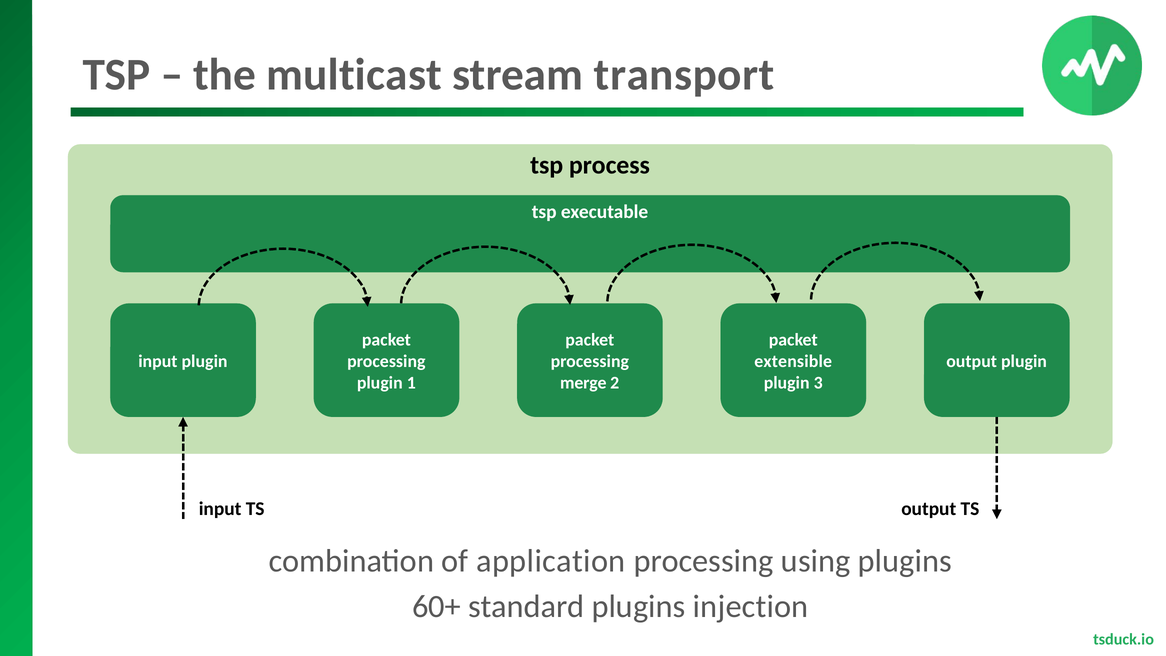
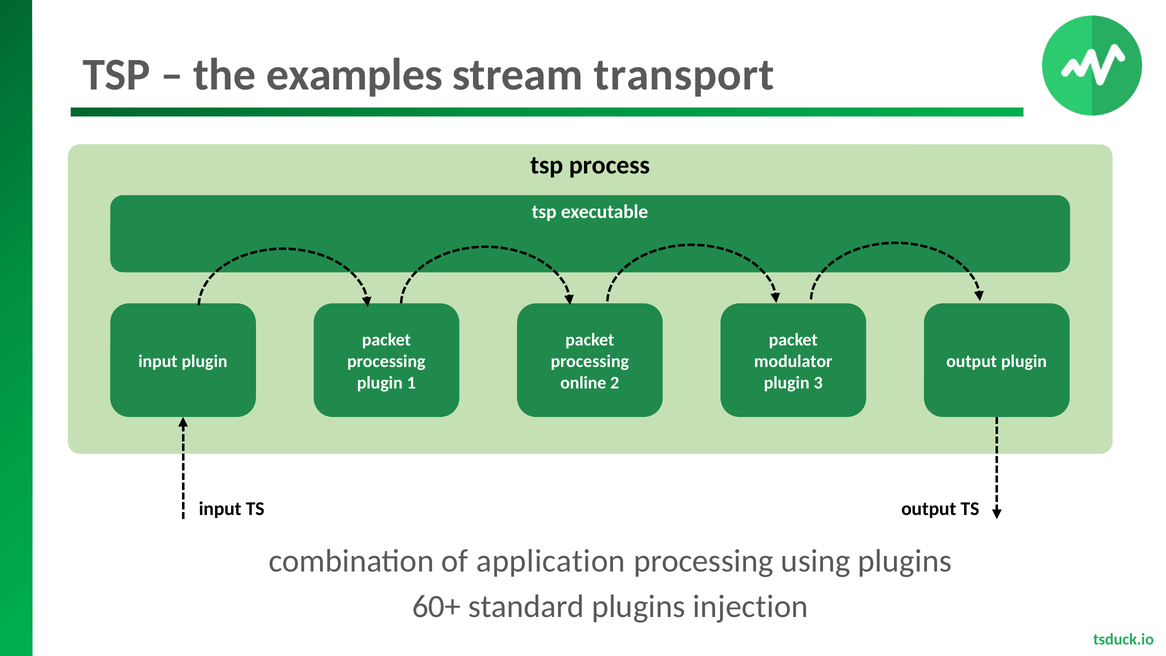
multicast: multicast -> examples
extensible: extensible -> modulator
merge: merge -> online
